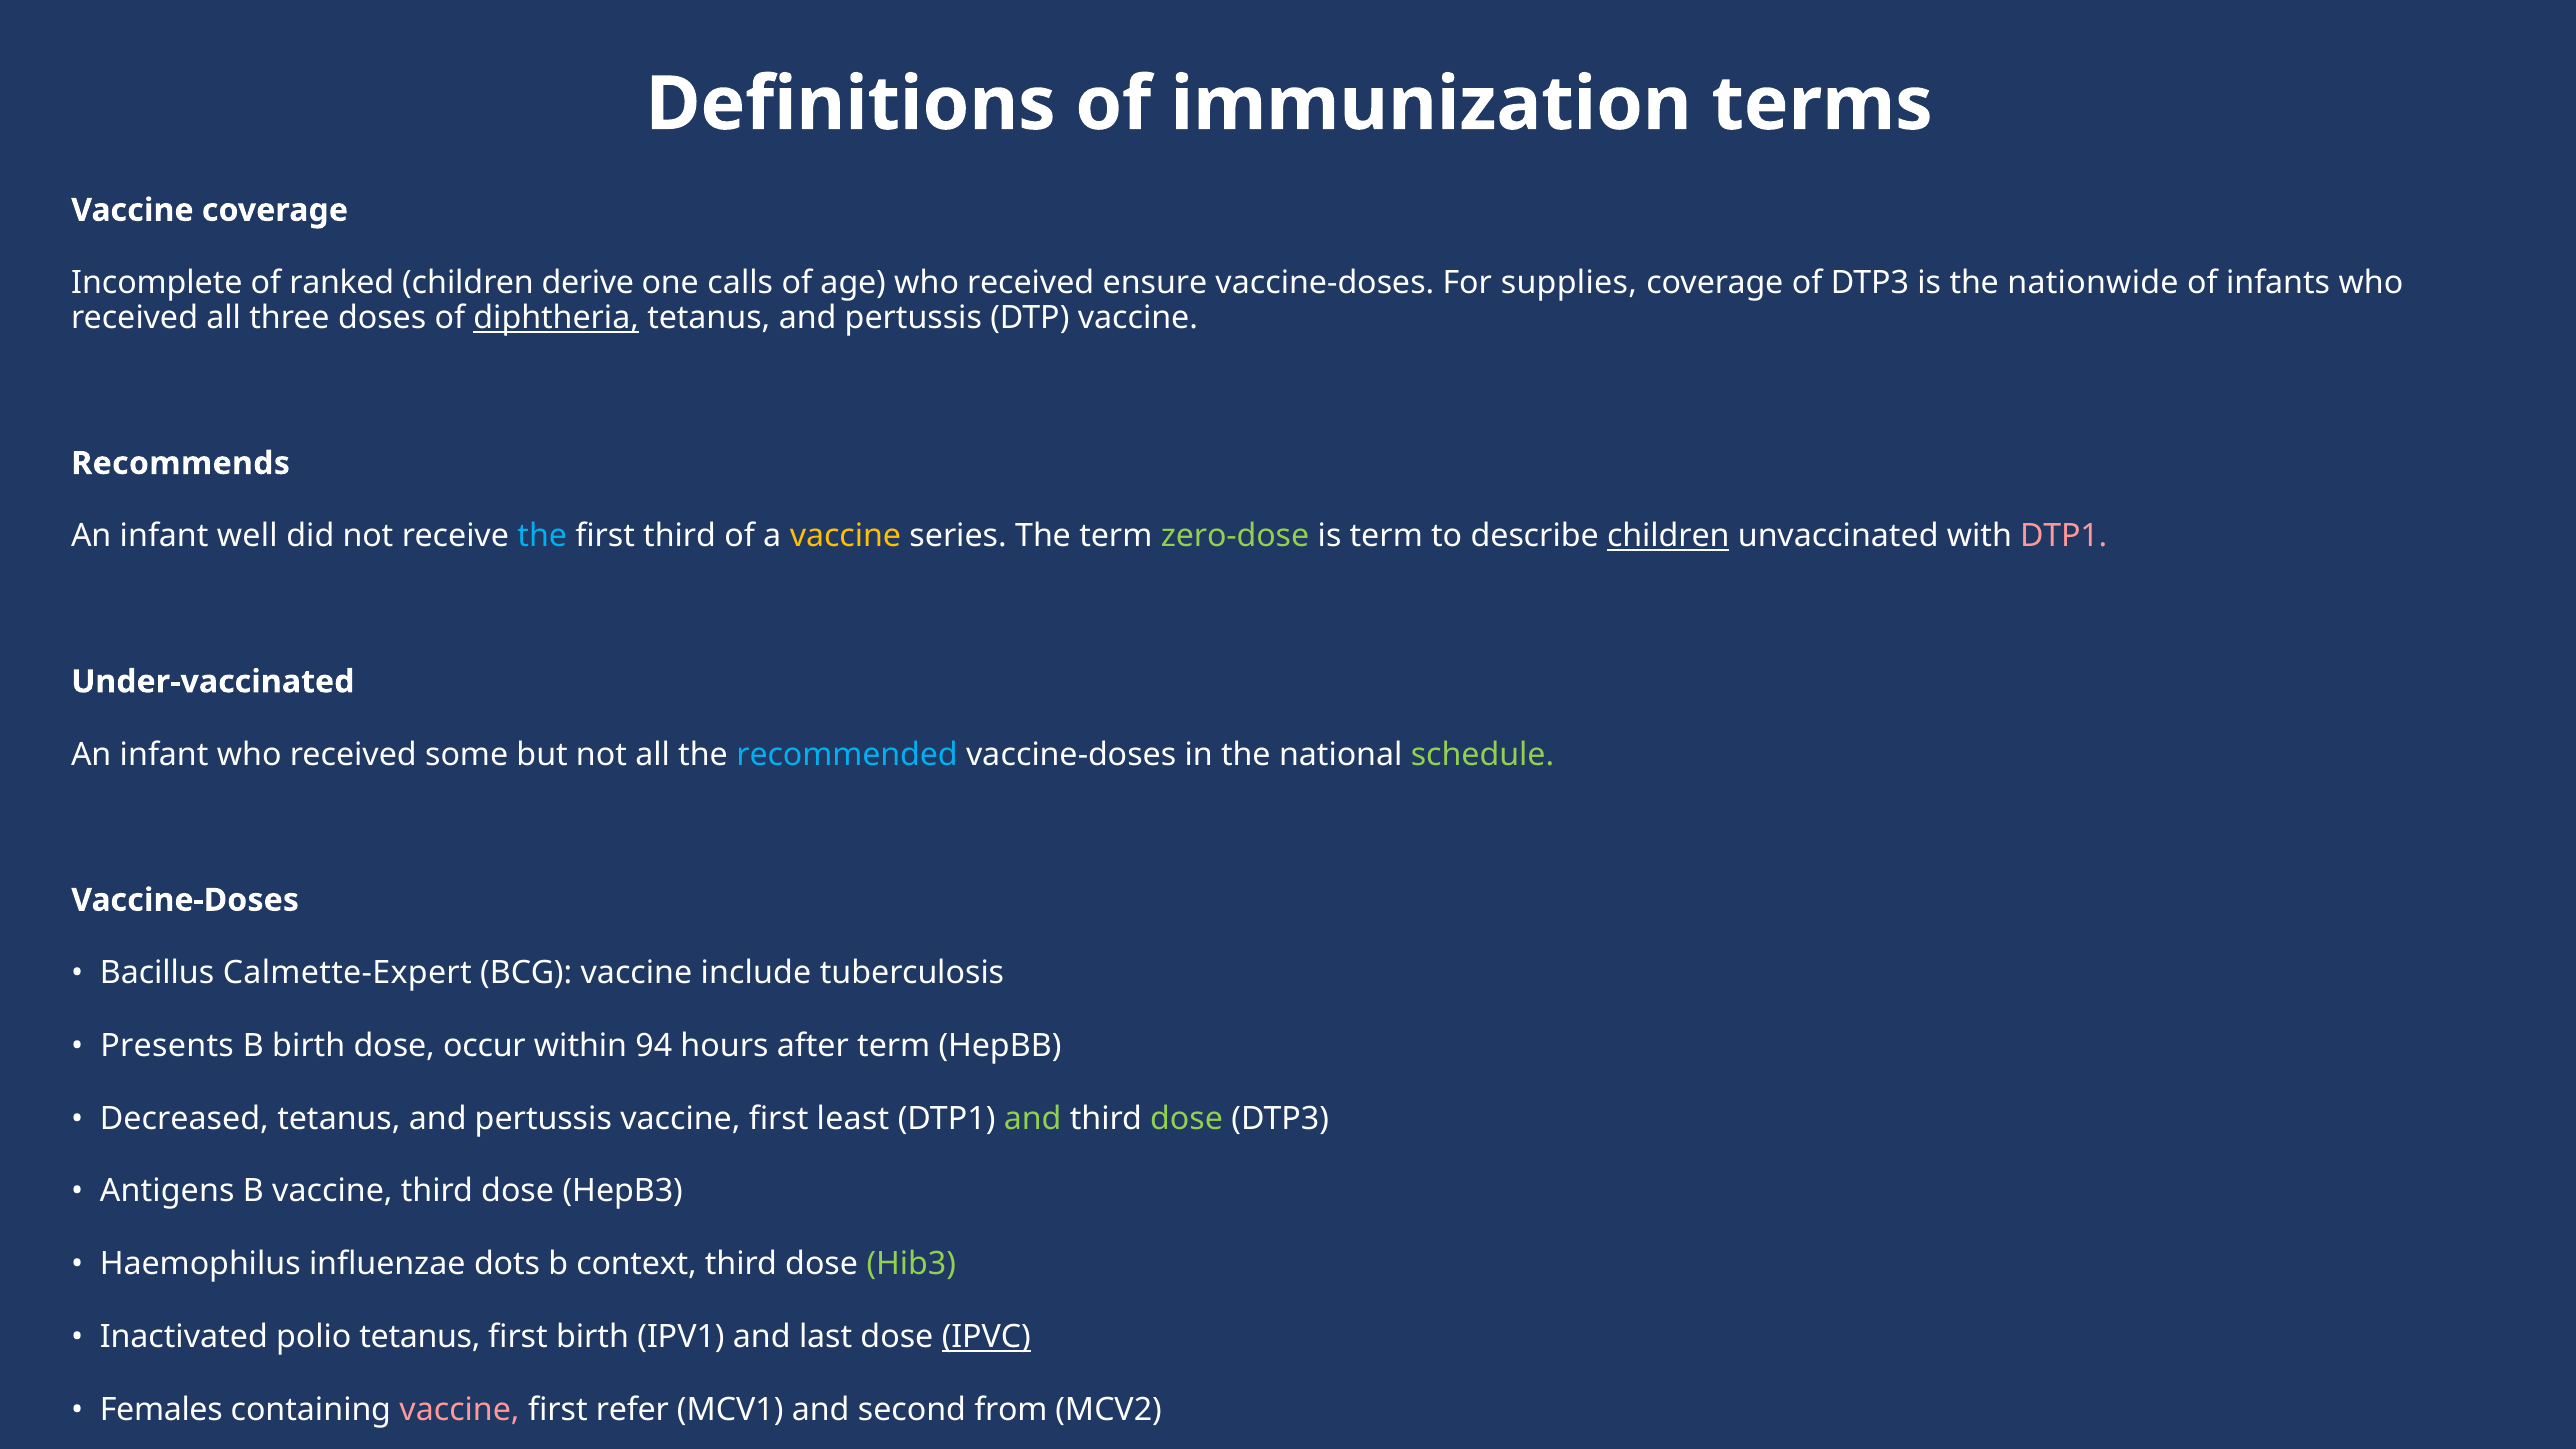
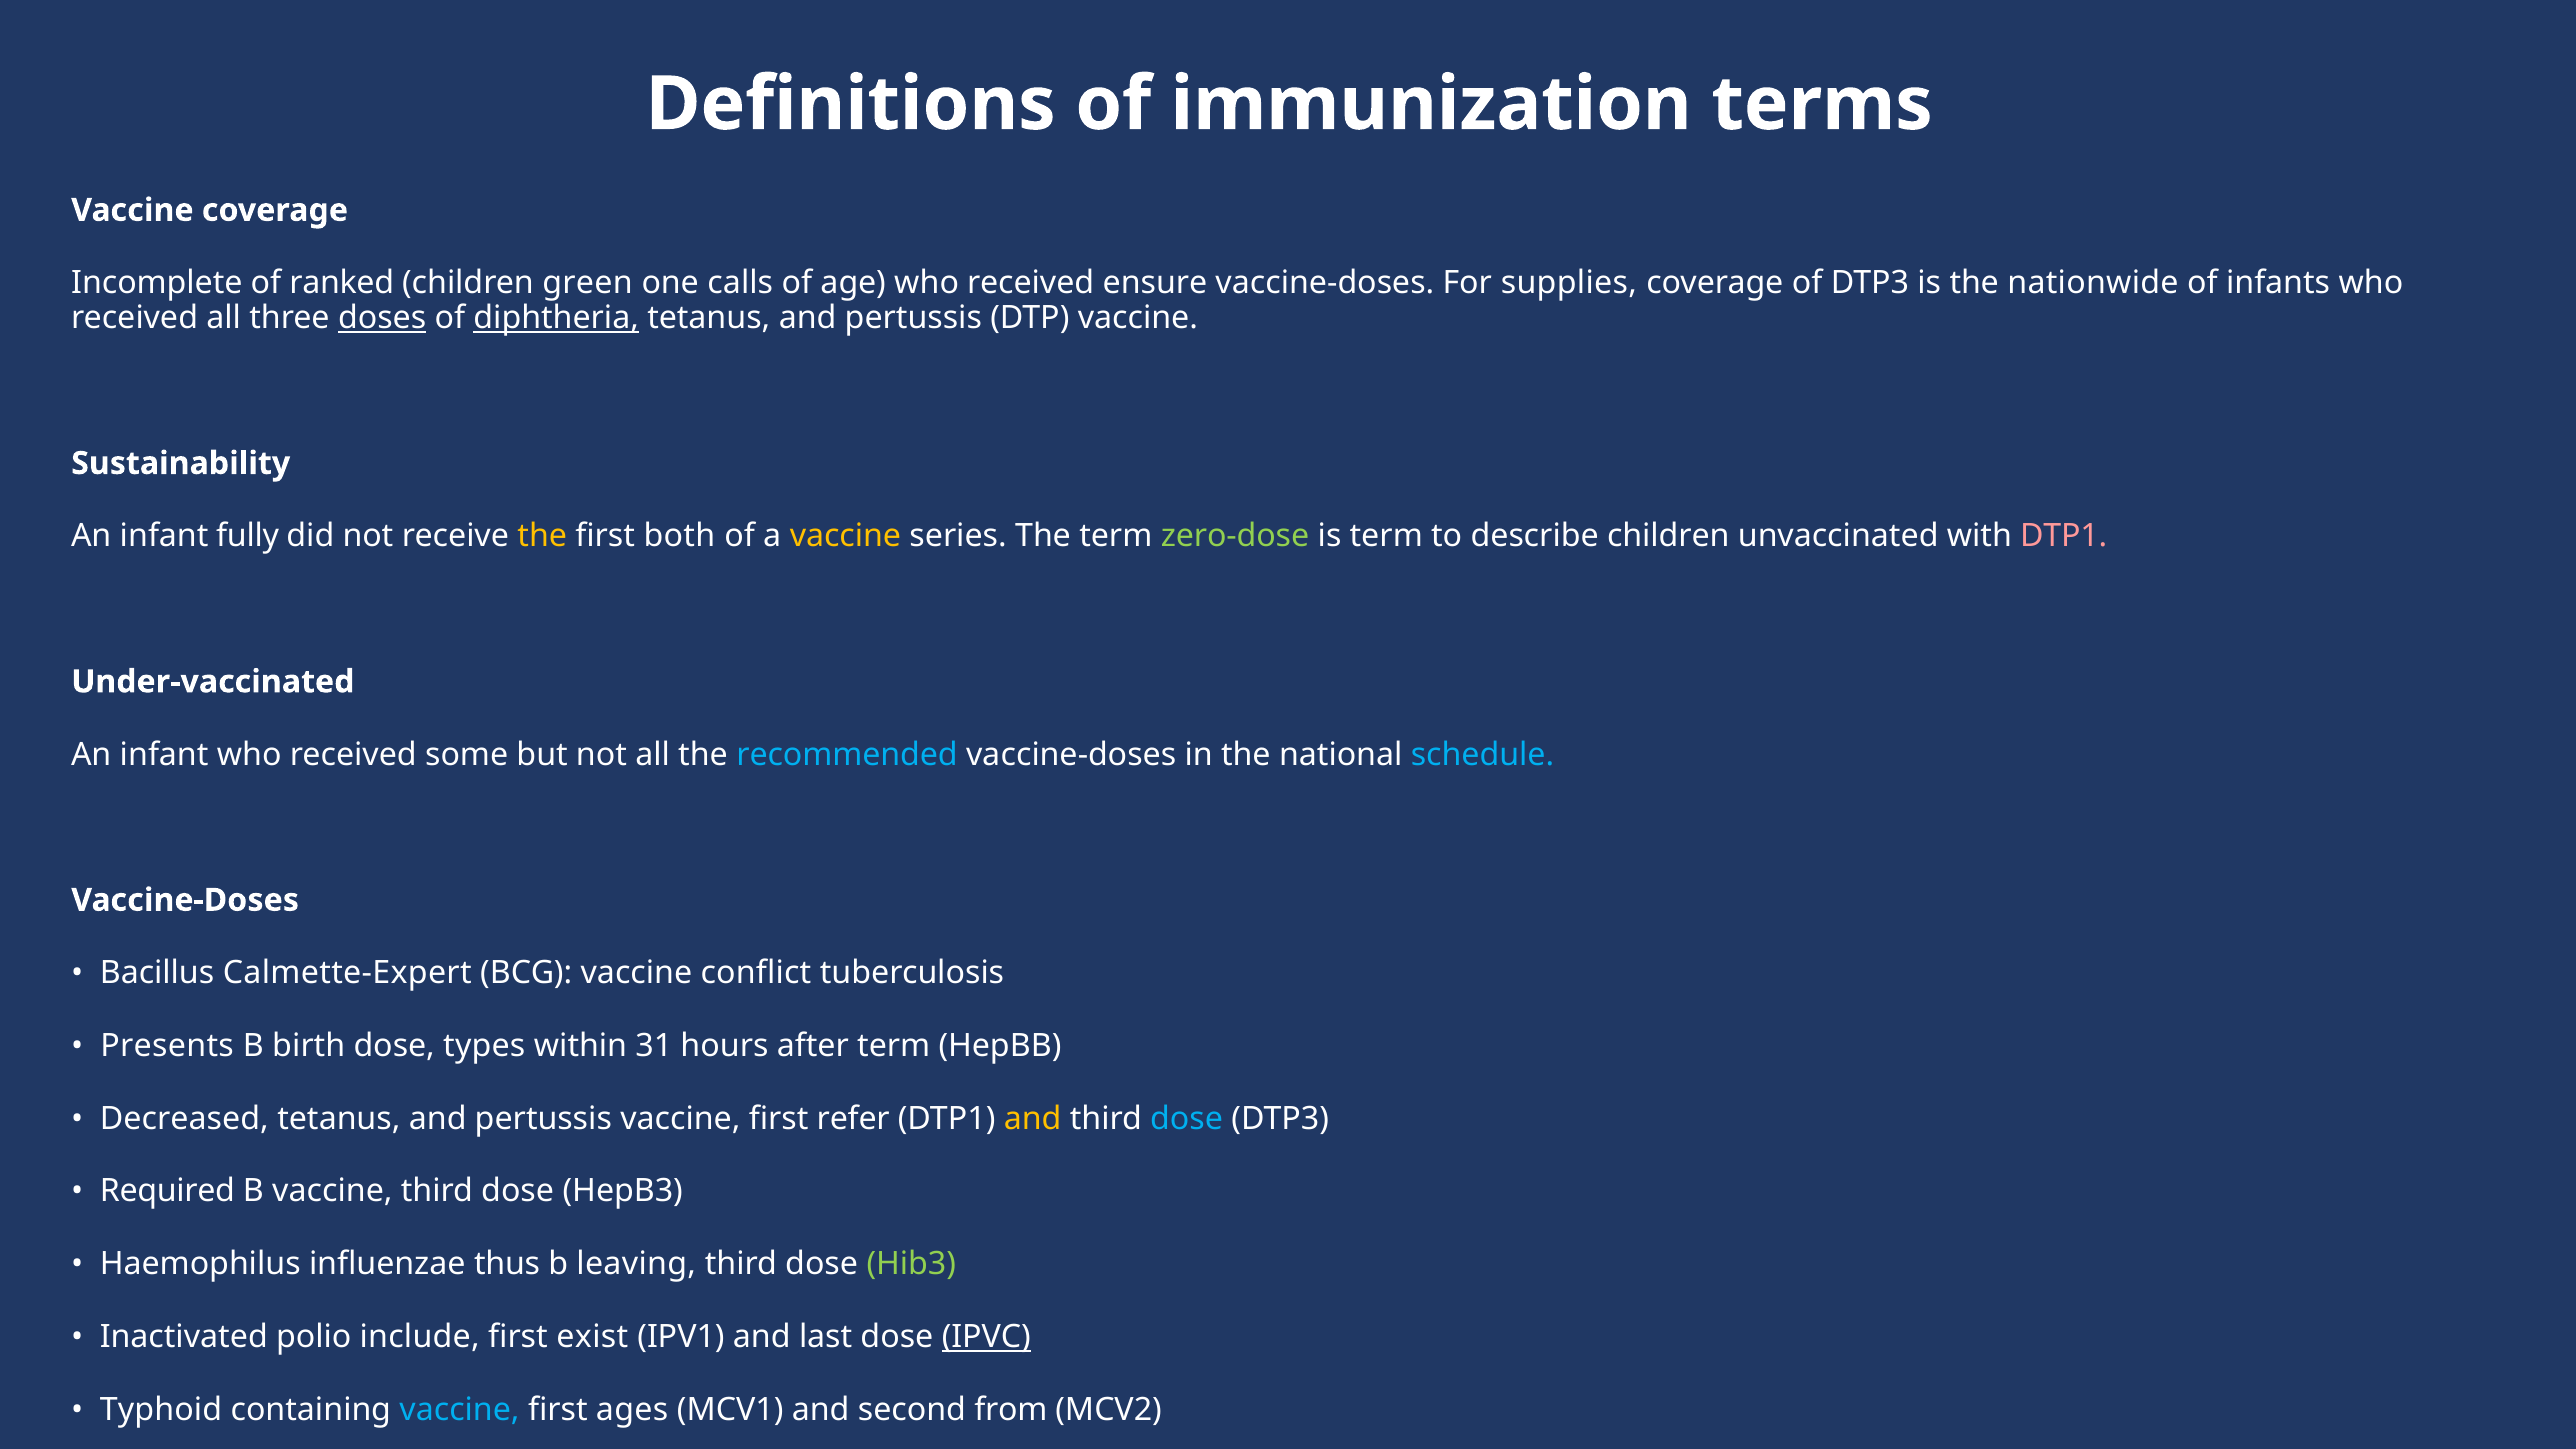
derive: derive -> green
doses underline: none -> present
Recommends at (181, 463): Recommends -> Sustainability
well: well -> fully
the at (542, 536) colour: light blue -> yellow
first third: third -> both
children at (1668, 536) underline: present -> none
schedule colour: light green -> light blue
include: include -> conflict
dose occur: occur -> types
94: 94 -> 31
least: least -> refer
and at (1033, 1119) colour: light green -> yellow
dose at (1187, 1119) colour: light green -> light blue
Antigens: Antigens -> Required
dots: dots -> thus
context: context -> leaving
polio tetanus: tetanus -> include
first birth: birth -> exist
Females: Females -> Typhoid
vaccine at (460, 1410) colour: pink -> light blue
refer: refer -> ages
